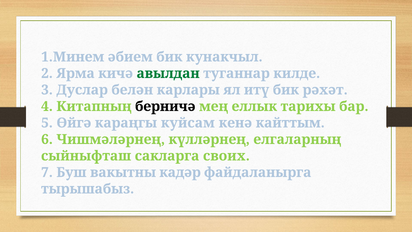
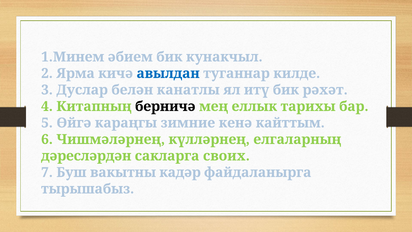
авылдан colour: green -> blue
карлары: карлары -> канатлы
куйсам: куйсам -> зимние
сыйныфташ: сыйныфташ -> дәресләрдән
